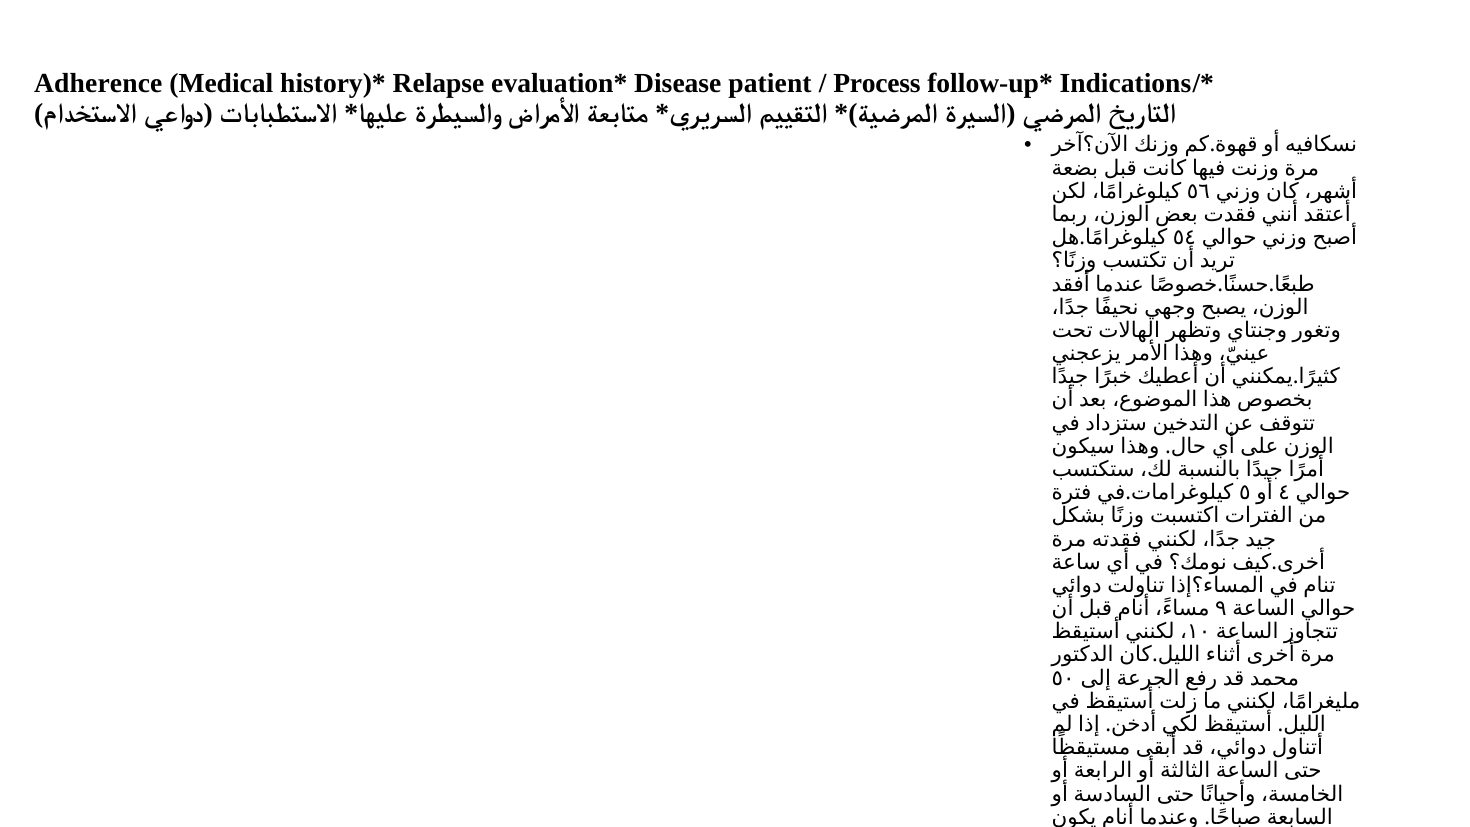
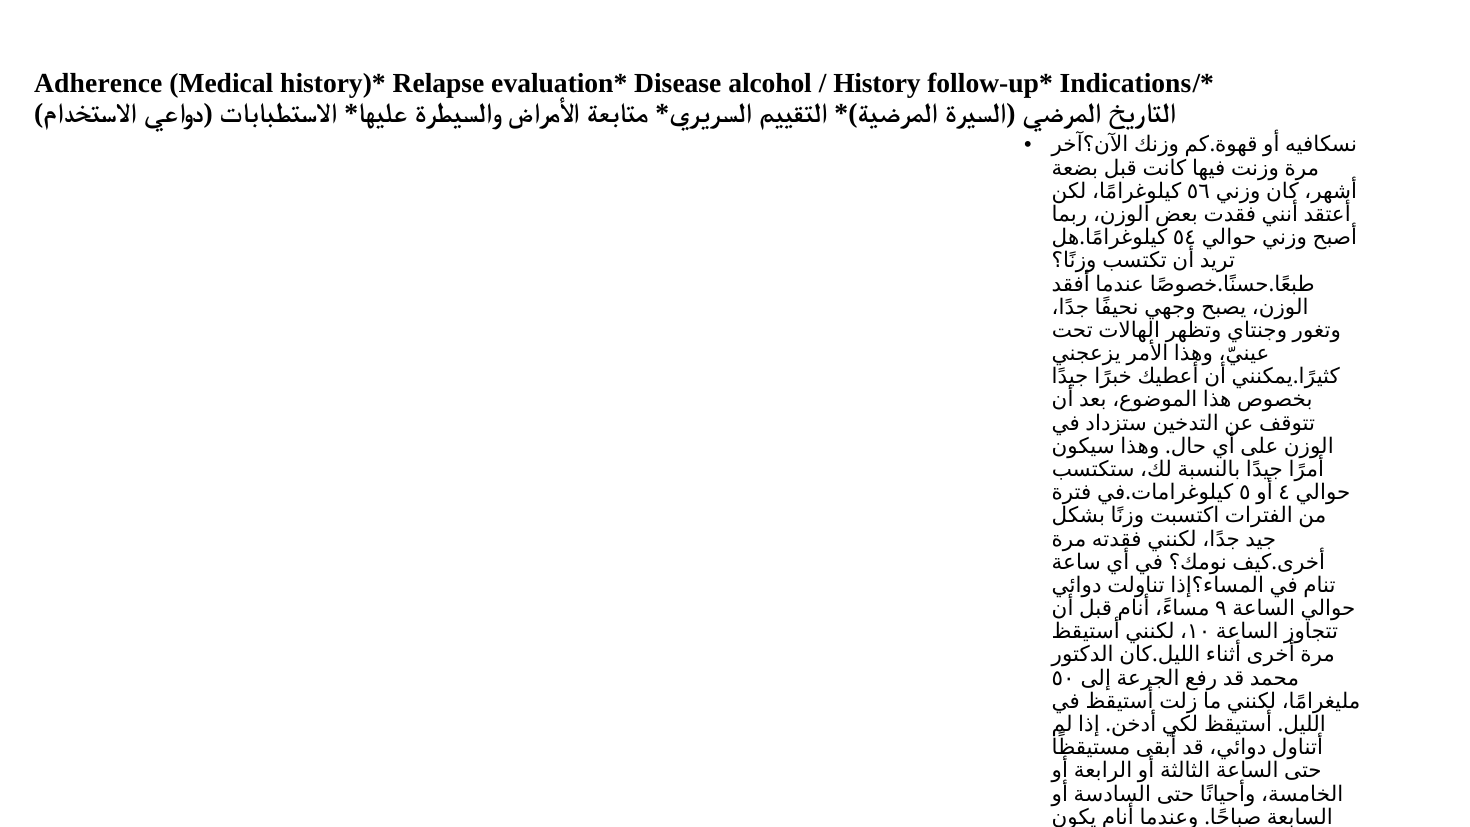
patient: patient -> alcohol
Process: Process -> History
